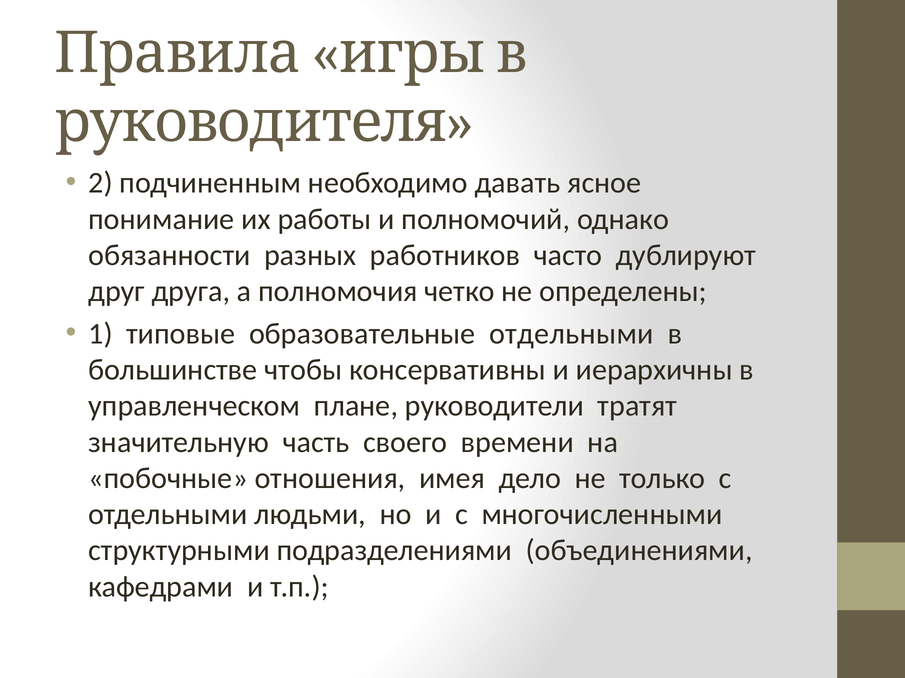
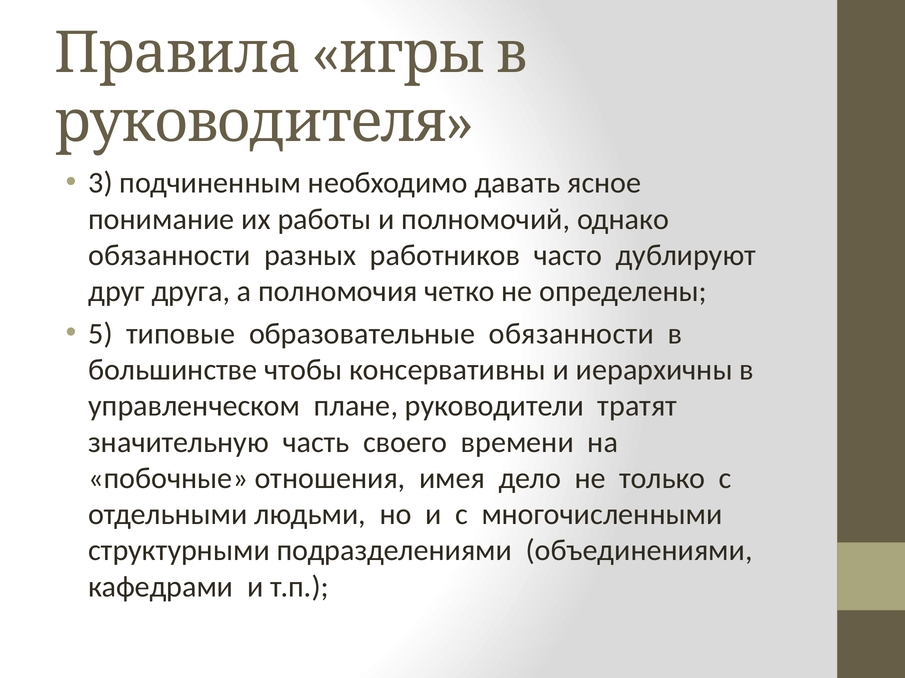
2: 2 -> 3
1: 1 -> 5
образовательные отдельными: отдельными -> обязанности
